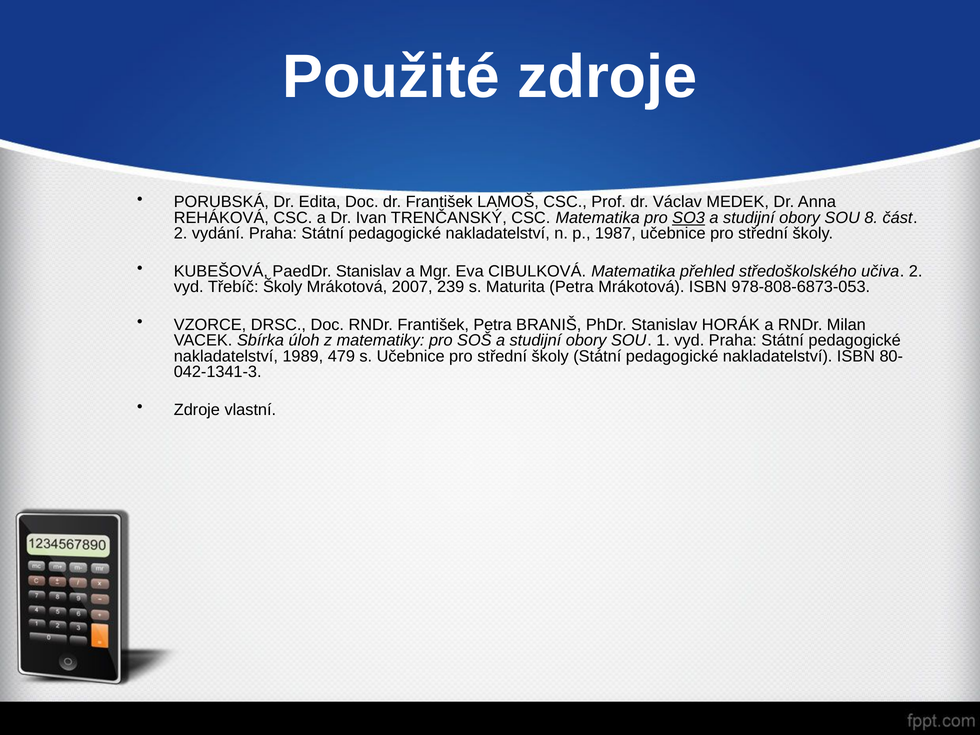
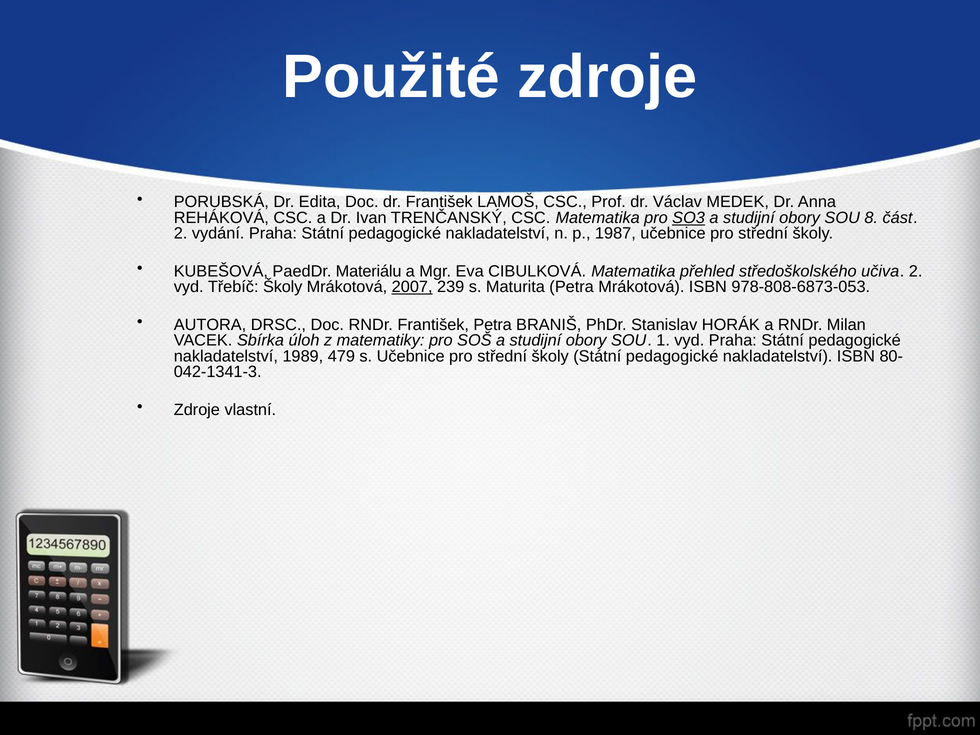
PaedDr Stanislav: Stanislav -> Materiálu
2007 underline: none -> present
VZORCE: VZORCE -> AUTORA
